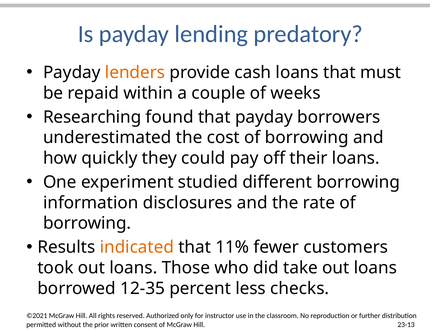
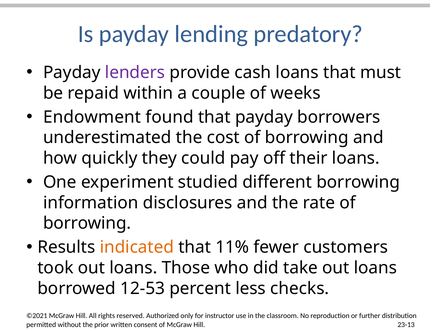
lenders colour: orange -> purple
Researching: Researching -> Endowment
12-35: 12-35 -> 12-53
